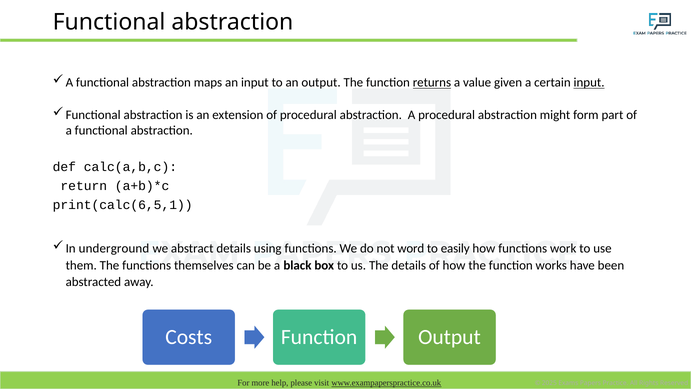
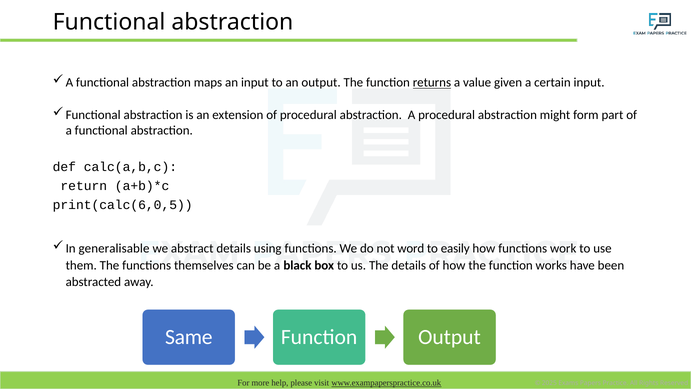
input at (589, 83) underline: present -> none
print(calc(6,5,1: print(calc(6,5,1 -> print(calc(6,0,5
underground: underground -> generalisable
Costs: Costs -> Same
